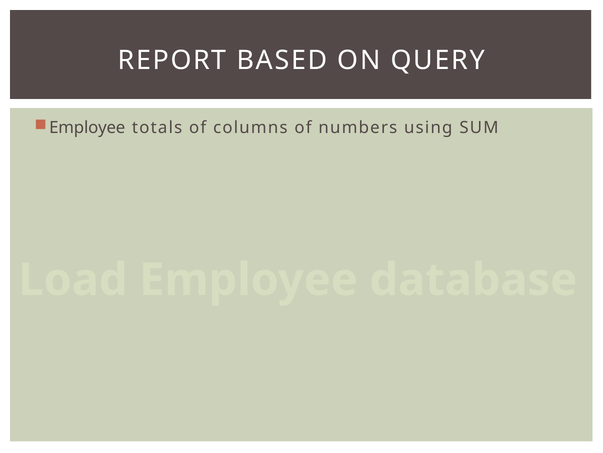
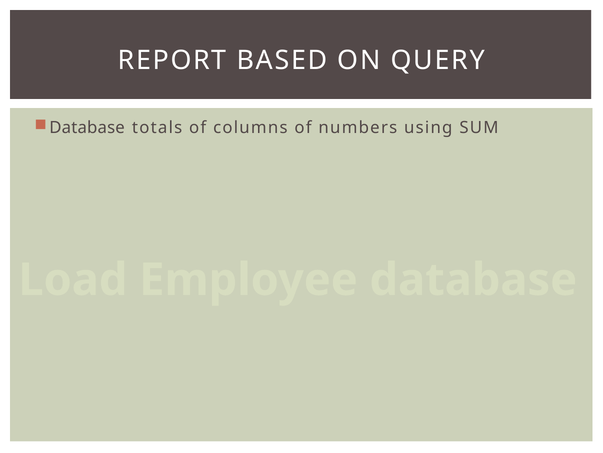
Employee at (87, 128): Employee -> Database
